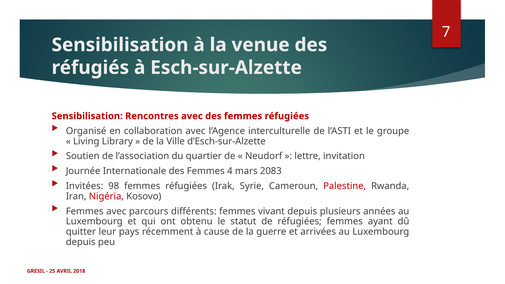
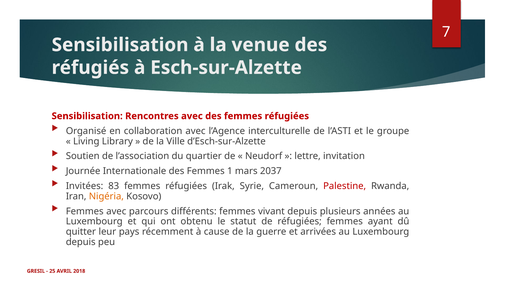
4: 4 -> 1
2083: 2083 -> 2037
98: 98 -> 83
Nigéria colour: red -> orange
